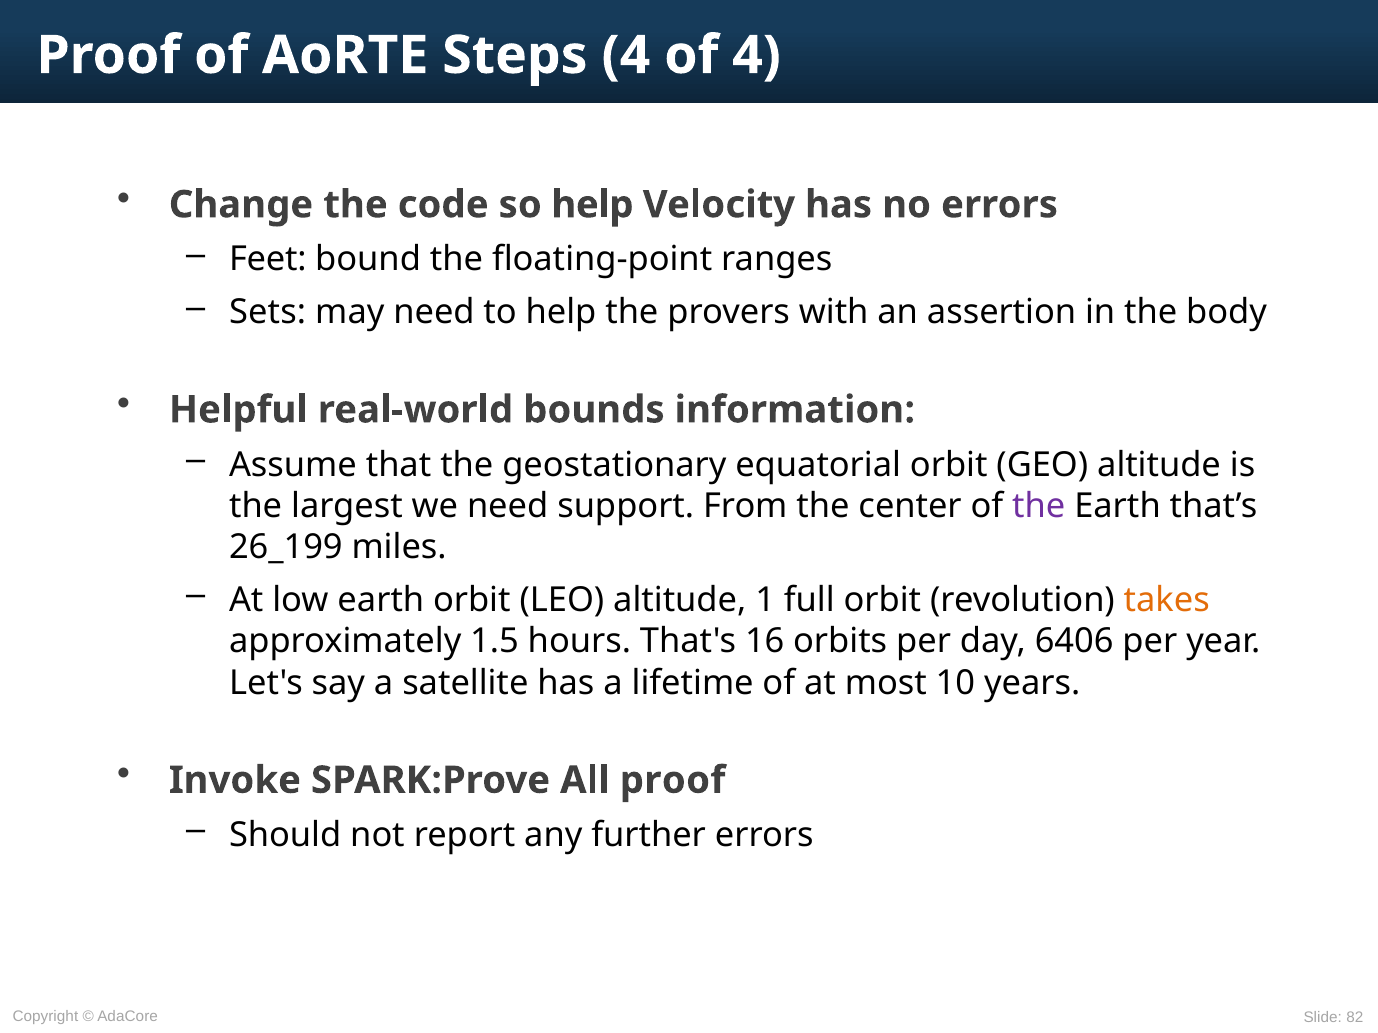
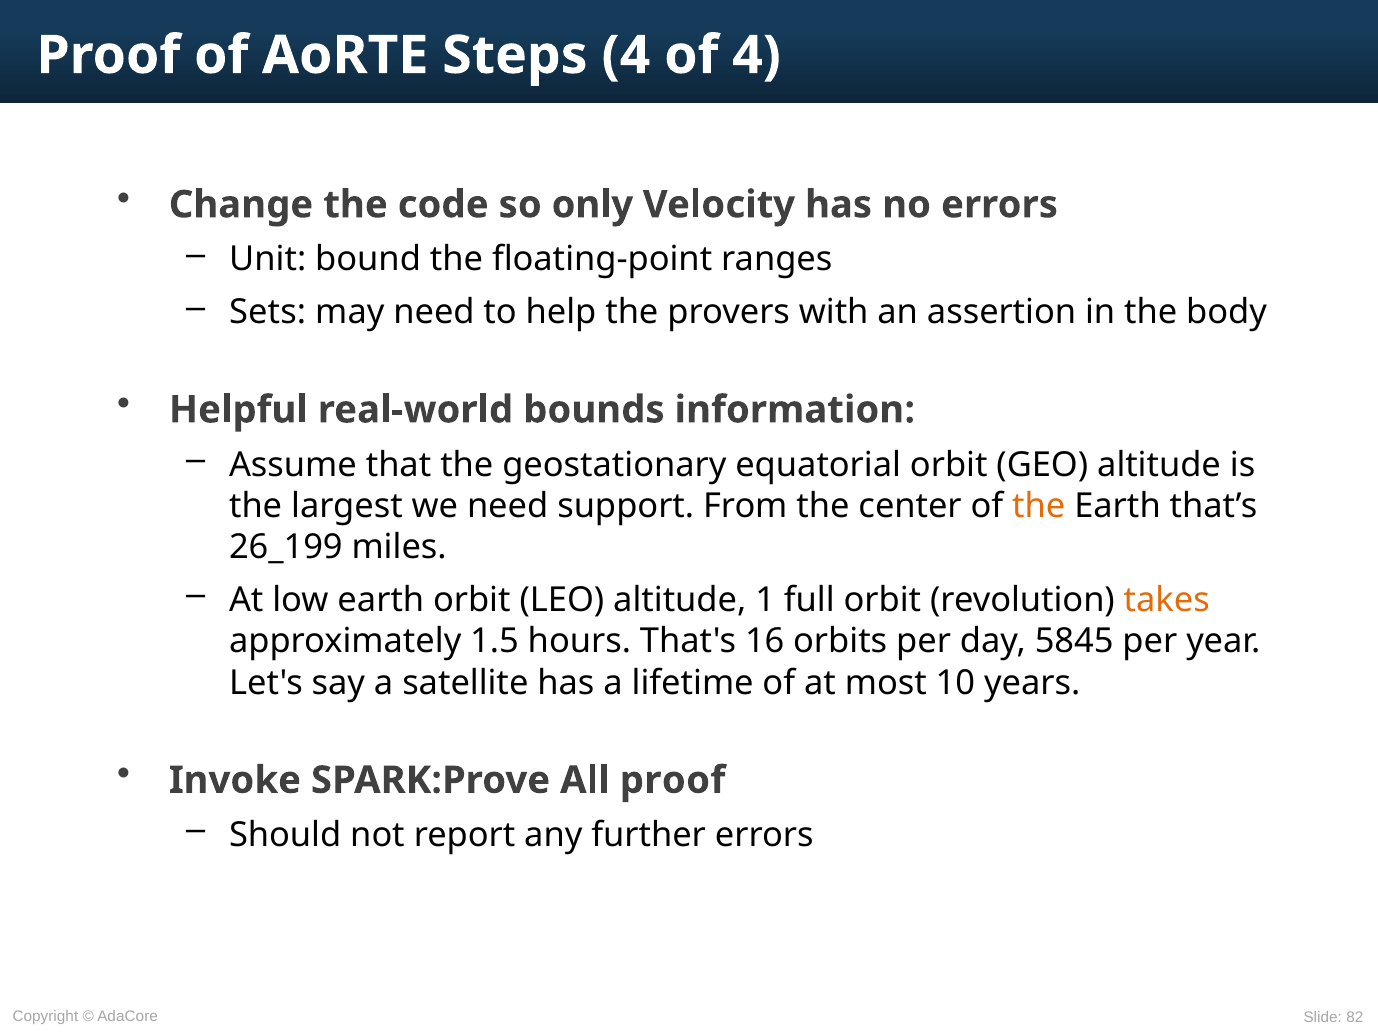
so help: help -> only
Feet: Feet -> Unit
the at (1039, 506) colour: purple -> orange
6406: 6406 -> 5845
